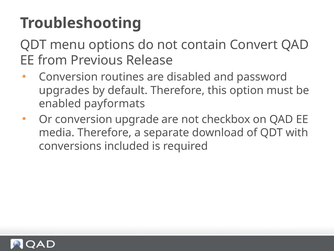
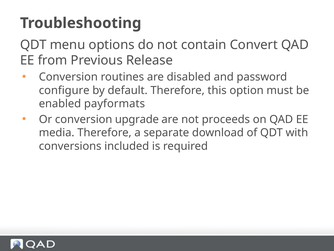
upgrades: upgrades -> configure
checkbox: checkbox -> proceeds
